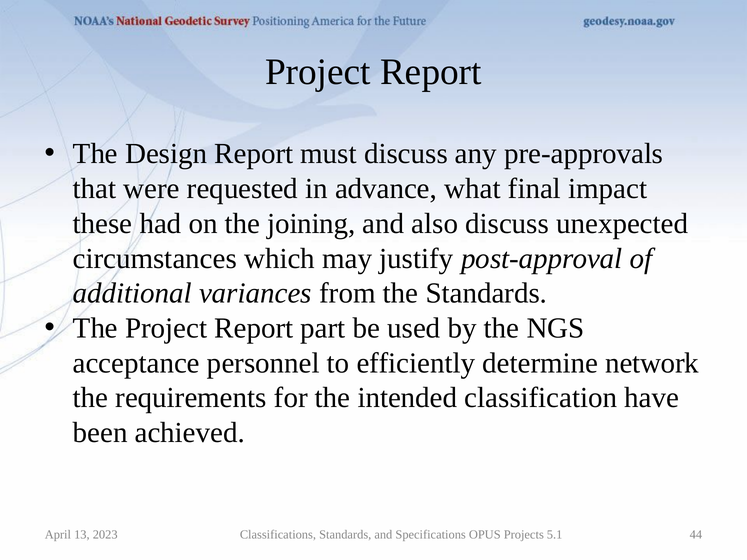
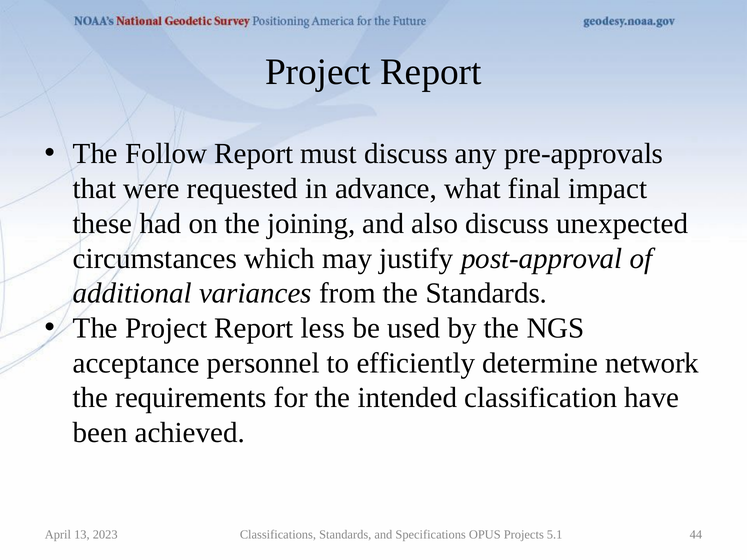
Design: Design -> Follow
part: part -> less
